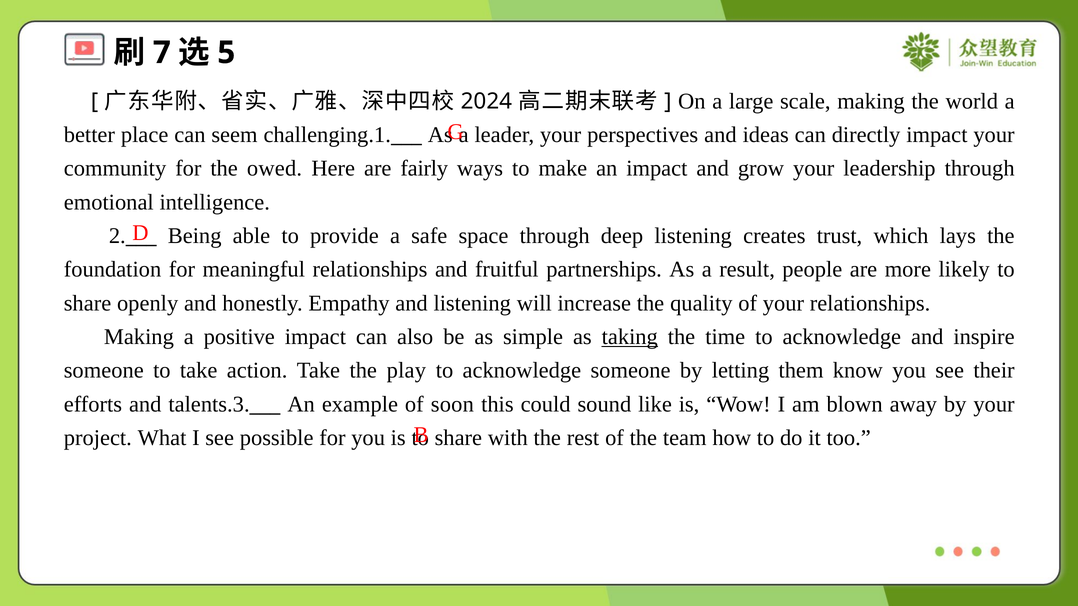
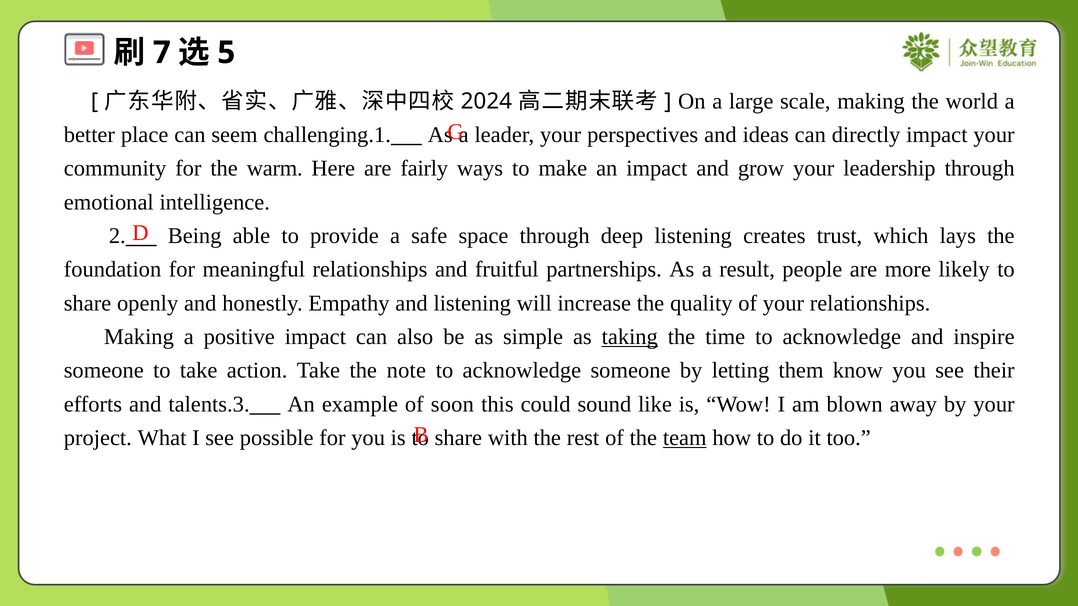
owed: owed -> warm
play: play -> note
team underline: none -> present
